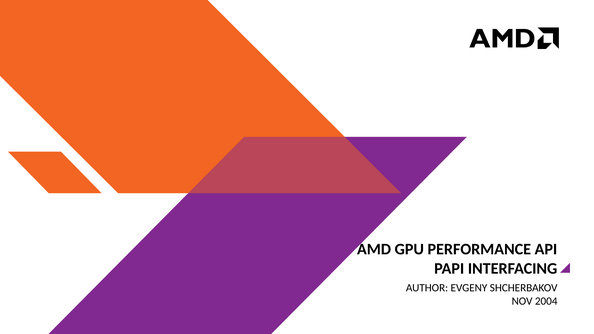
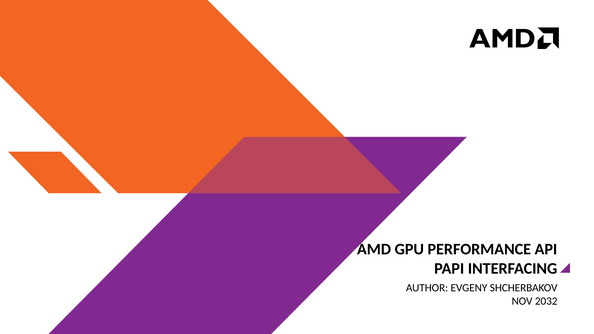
2004: 2004 -> 2032
